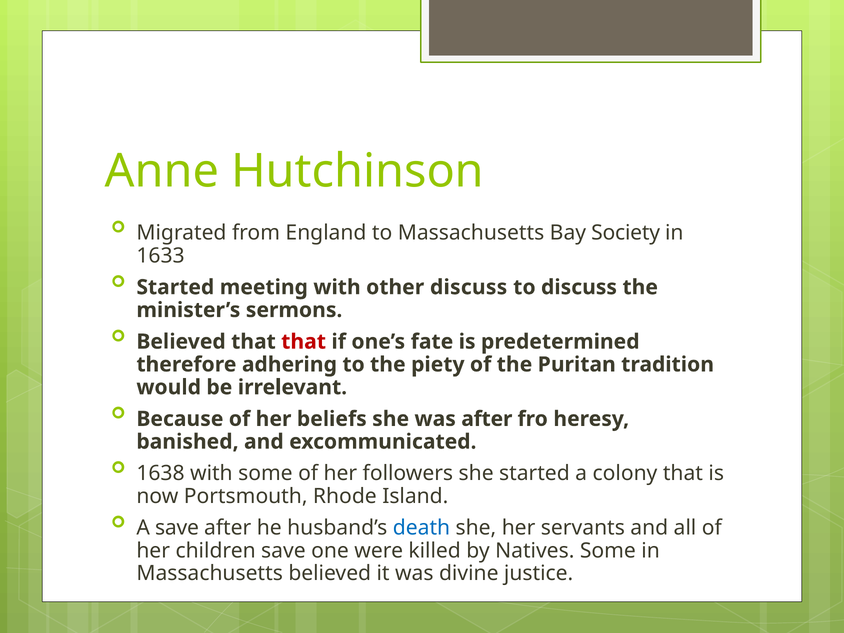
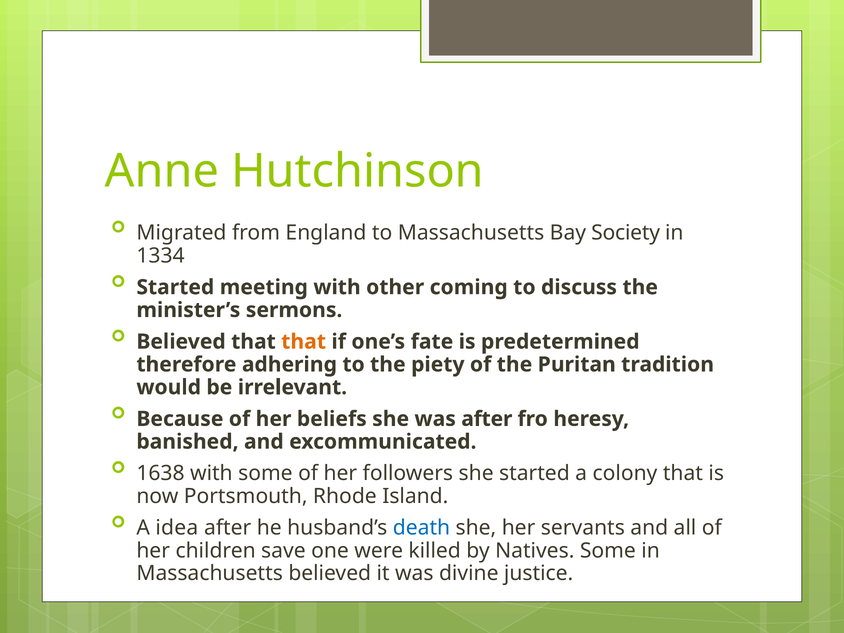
1633: 1633 -> 1334
other discuss: discuss -> coming
that at (304, 342) colour: red -> orange
A save: save -> idea
